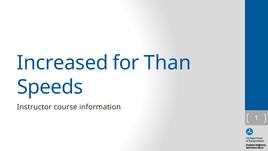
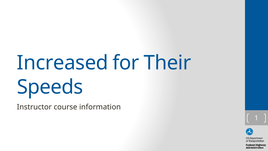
Than: Than -> Their
